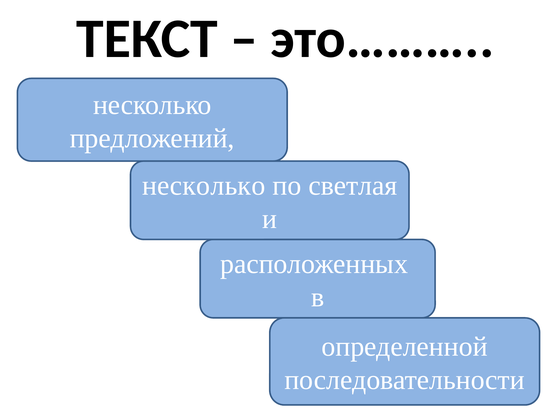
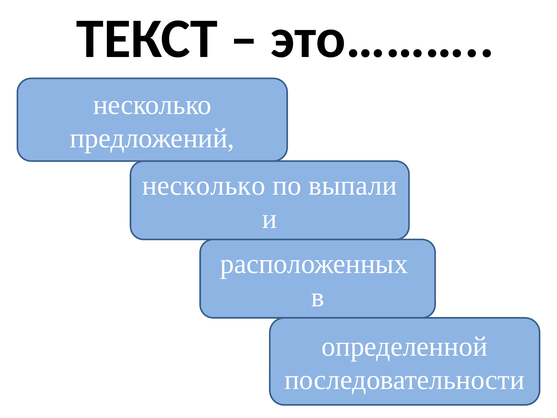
светлая: светлая -> выпали
